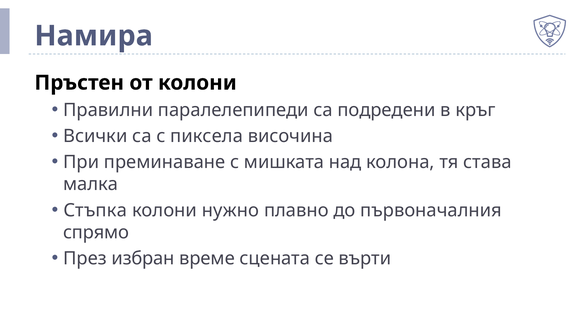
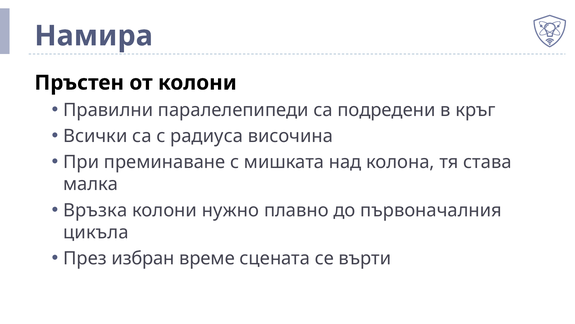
пиксела: пиксела -> радиуса
Стъпка: Стъпка -> Връзка
спрямо: спрямо -> цикъла
